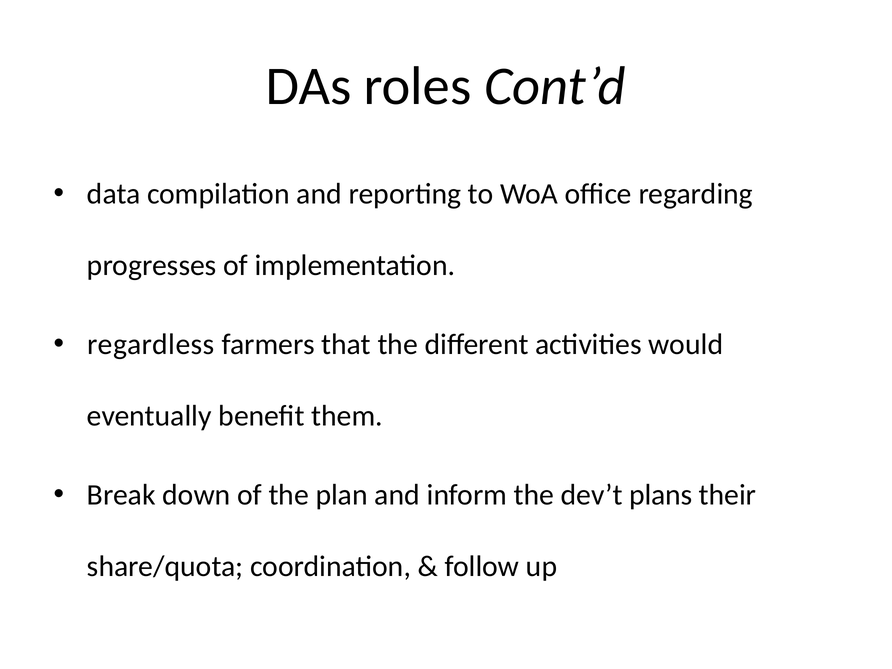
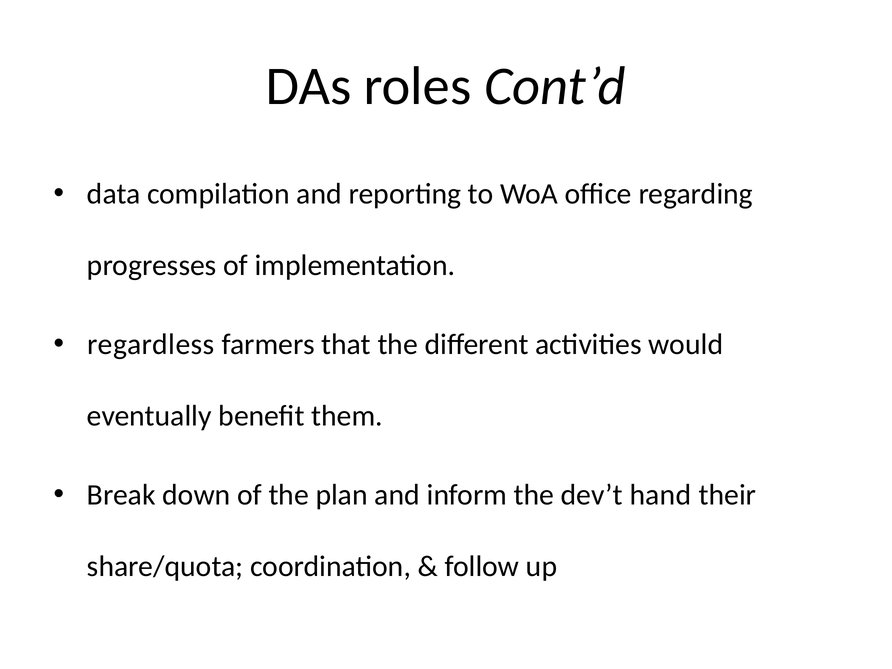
plans: plans -> hand
